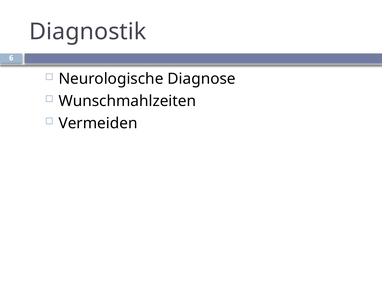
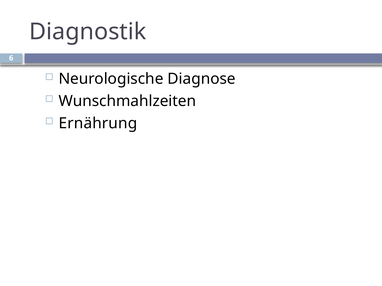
Vermeiden: Vermeiden -> Ernährung
